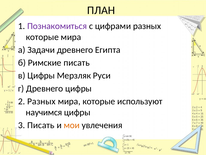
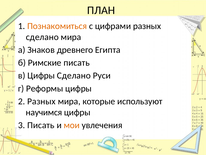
Познакомиться colour: purple -> orange
которые at (42, 37): которые -> сделано
Задачи: Задачи -> Знаков
Цифры Мерзляк: Мерзляк -> Сделано
г Древнего: Древнего -> Реформы
